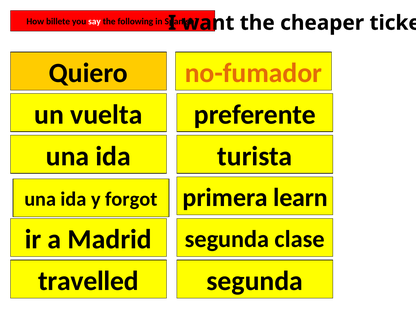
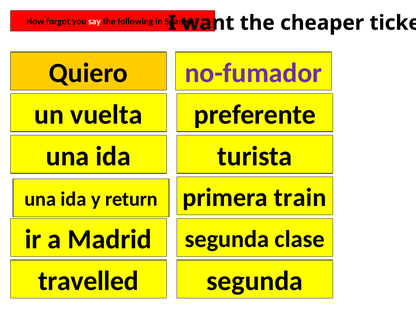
billete: billete -> forgot
no-fumador colour: orange -> purple
learn: learn -> train
forgot: forgot -> return
